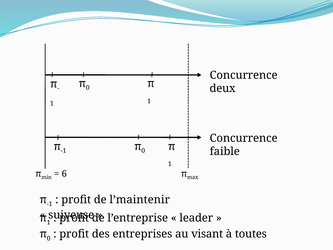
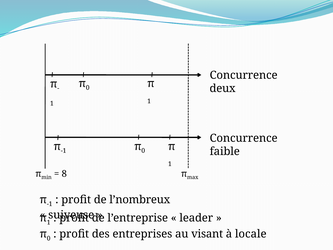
6: 6 -> 8
l’maintenir: l’maintenir -> l’nombreux
toutes: toutes -> locale
